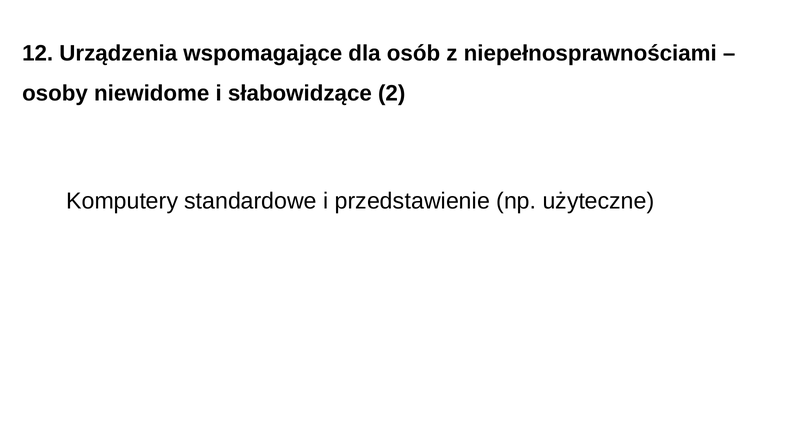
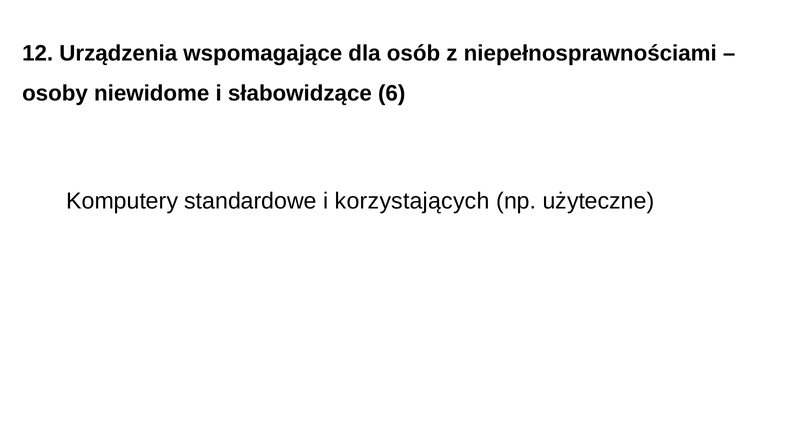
2: 2 -> 6
przedstawienie: przedstawienie -> korzystających
